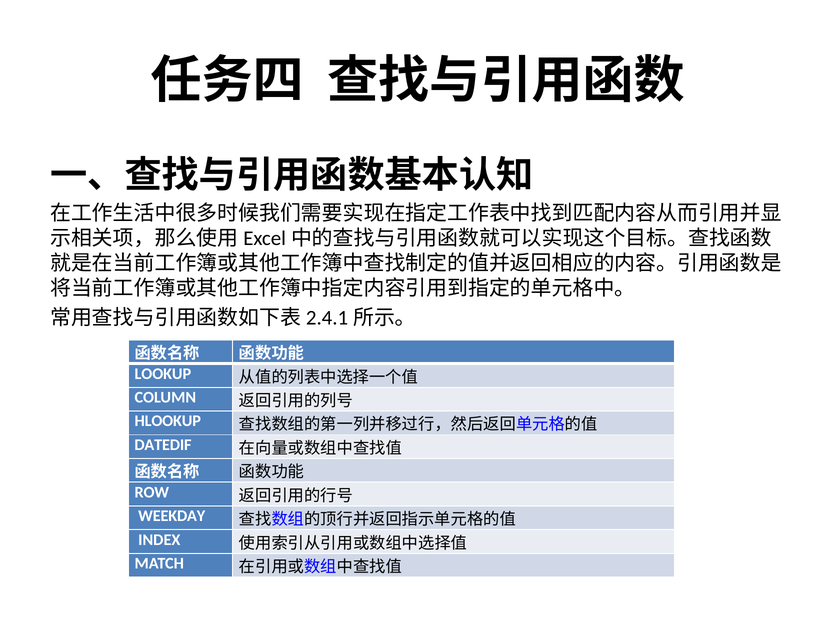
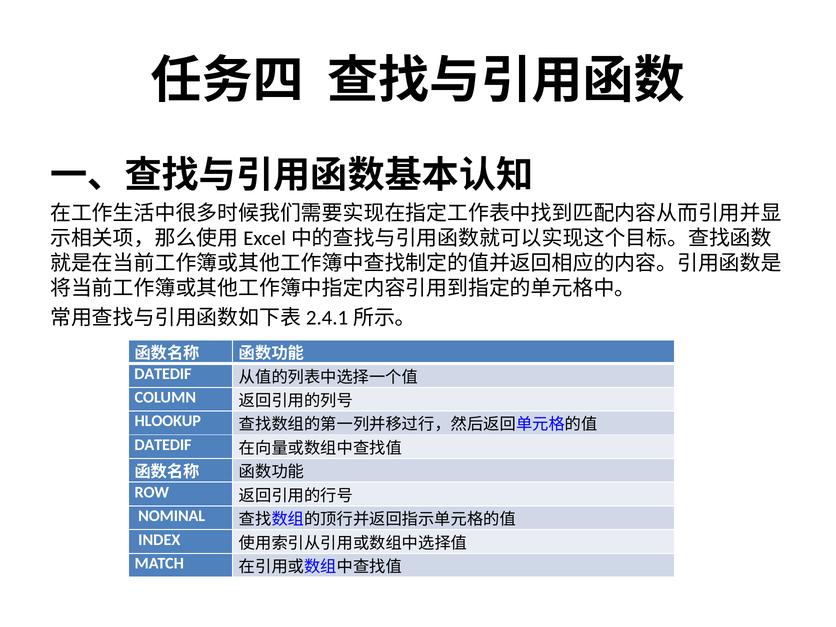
LOOKUP at (163, 374): LOOKUP -> DATEDIF
WEEKDAY: WEEKDAY -> NOMINAL
